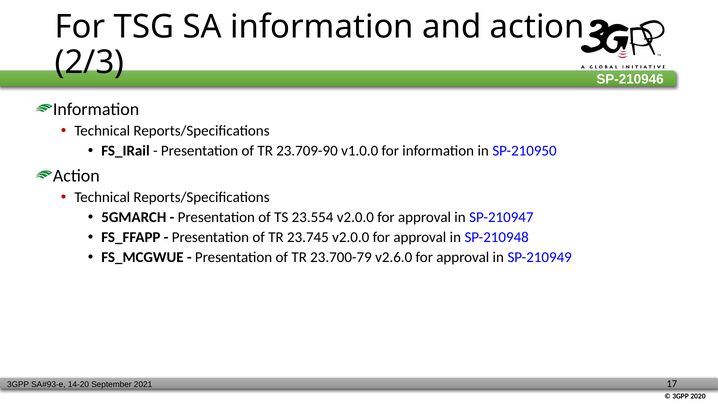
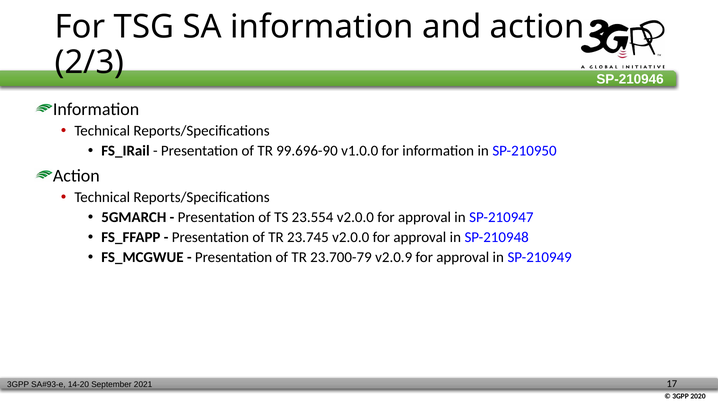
23.709-90: 23.709-90 -> 99.696-90
v2.6.0: v2.6.0 -> v2.0.9
